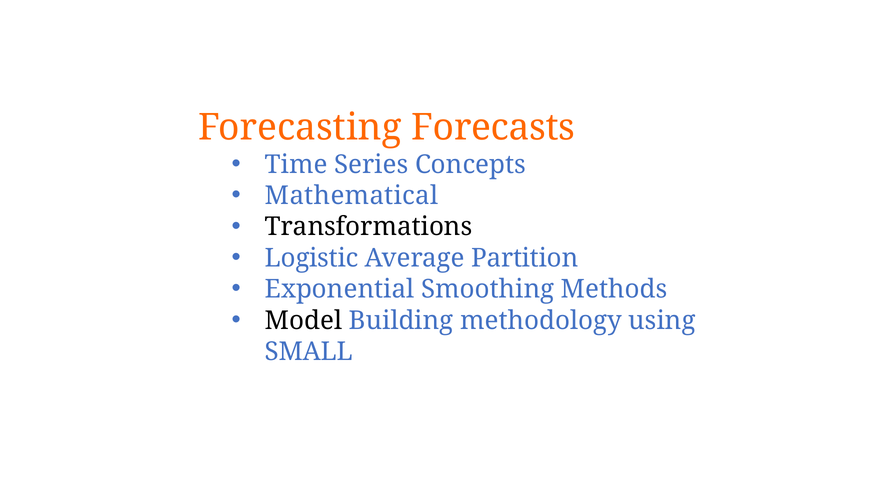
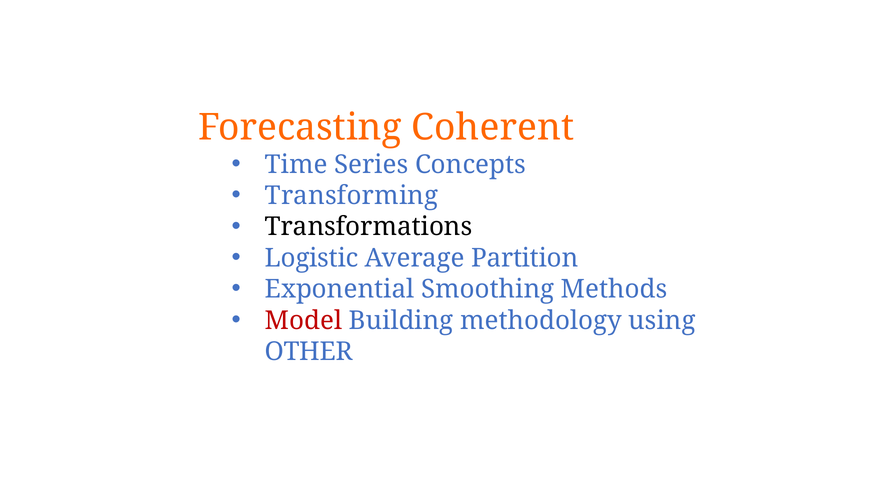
Forecasts: Forecasts -> Coherent
Mathematical: Mathematical -> Transforming
Model colour: black -> red
SMALL: SMALL -> OTHER
